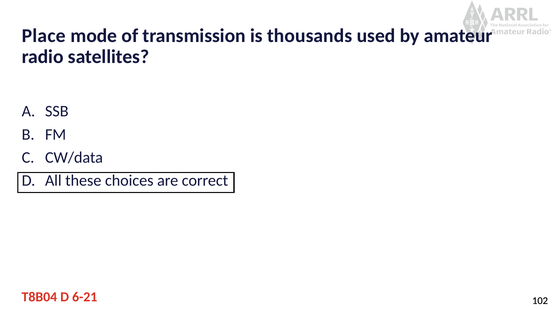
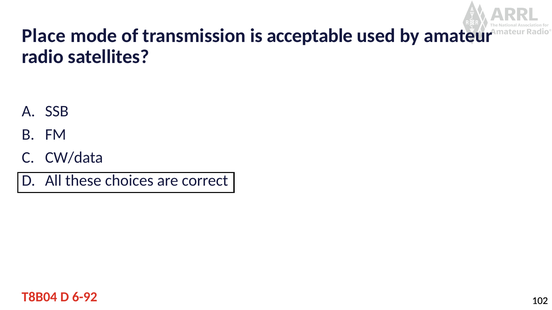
thousands: thousands -> acceptable
6-21: 6-21 -> 6-92
